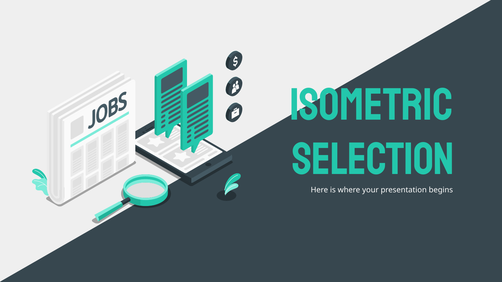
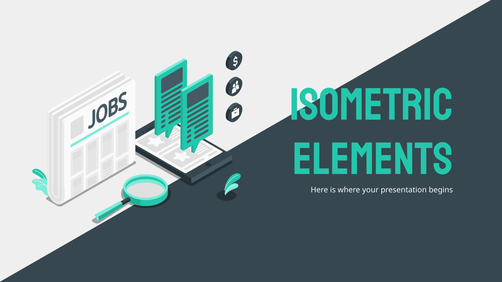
SELECTION: SELECTION -> ELEMENTS
